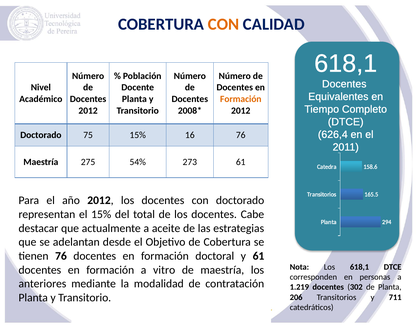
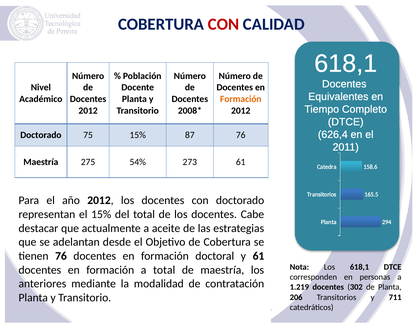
CON at (224, 24) colour: orange -> red
16: 16 -> 87
a vitro: vitro -> total
